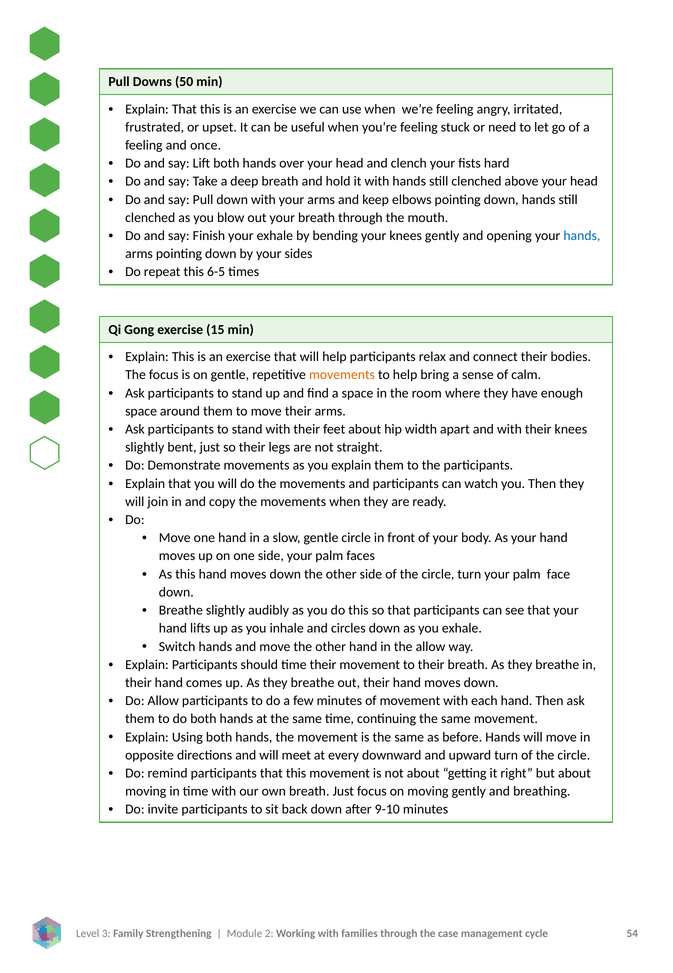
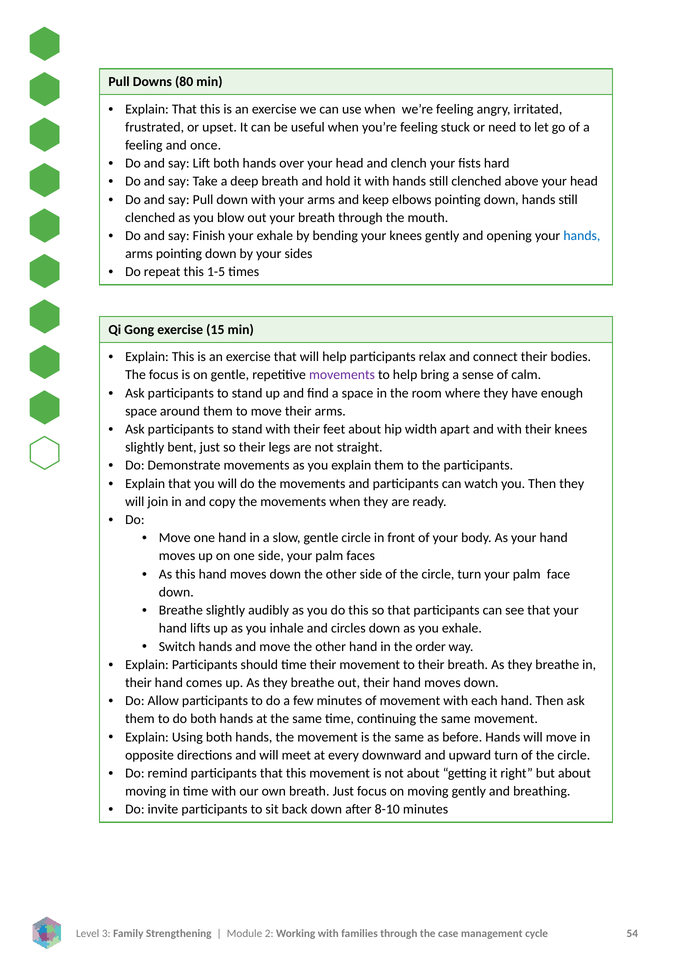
50: 50 -> 80
6-5: 6-5 -> 1-5
movements at (342, 375) colour: orange -> purple
the allow: allow -> order
9-10: 9-10 -> 8-10
